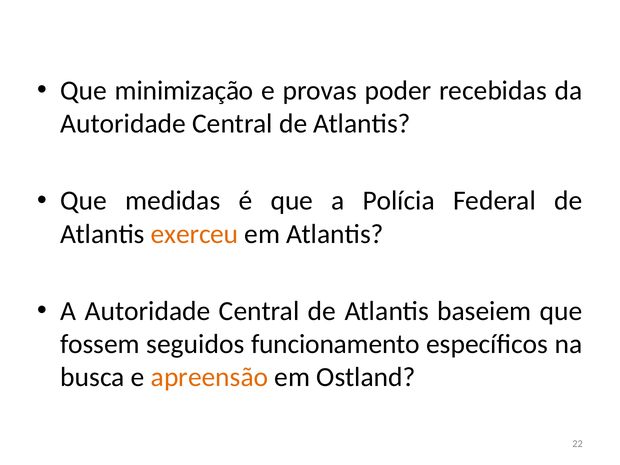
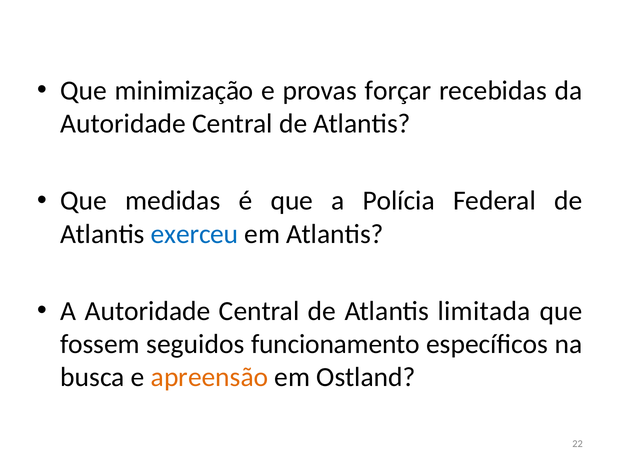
poder: poder -> forçar
exerceu colour: orange -> blue
baseiem: baseiem -> limitada
